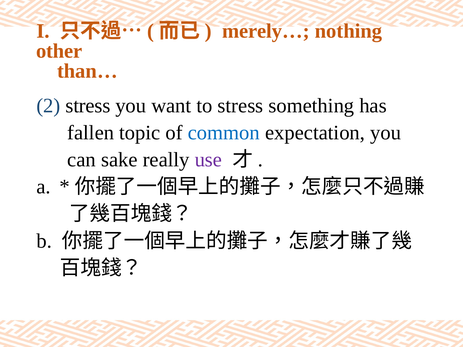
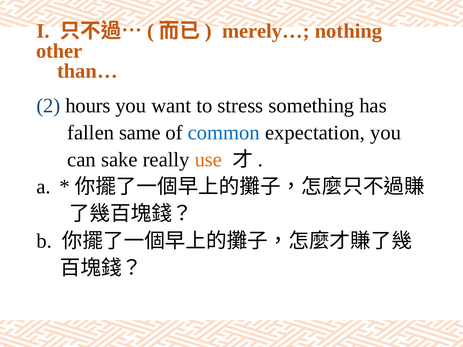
2 stress: stress -> hours
topic: topic -> same
use colour: purple -> orange
